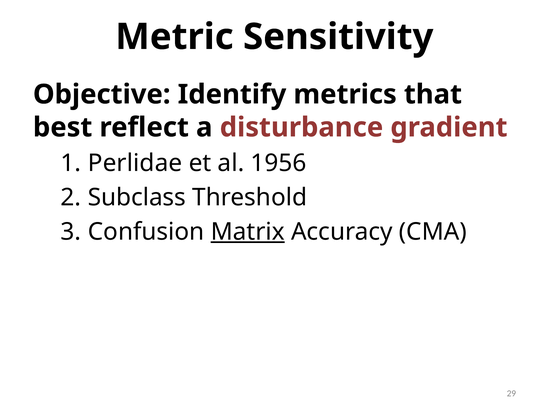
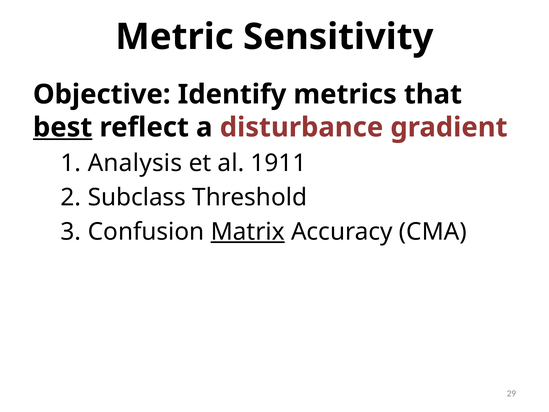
best underline: none -> present
Perlidae: Perlidae -> Analysis
1956: 1956 -> 1911
